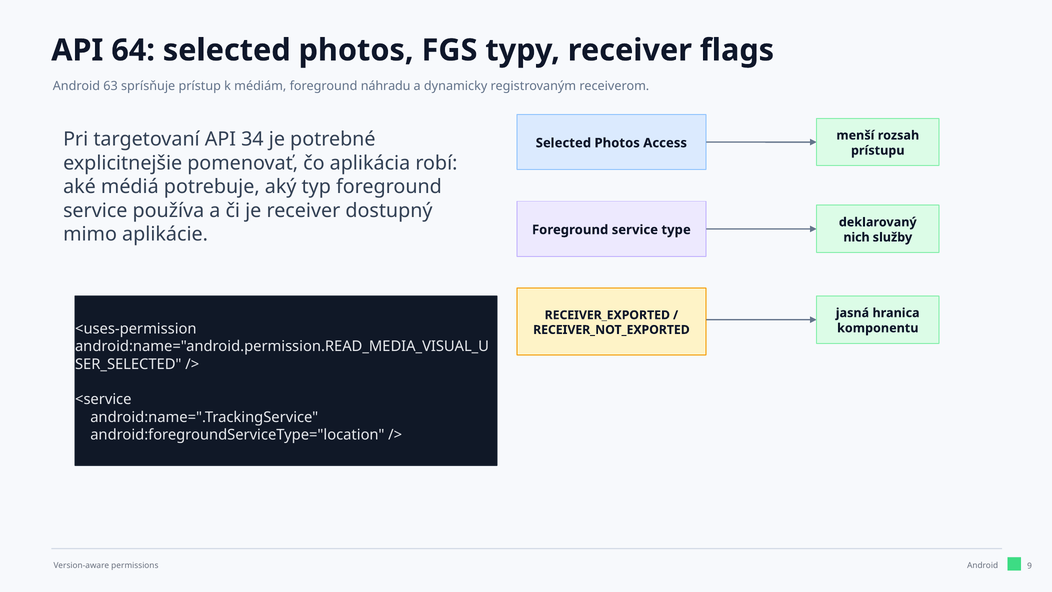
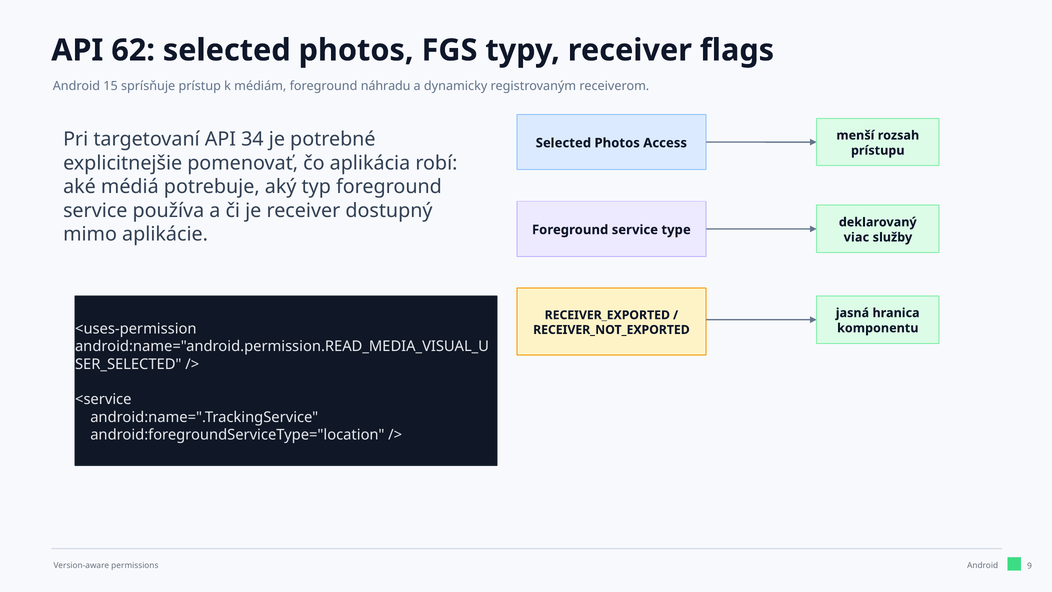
64: 64 -> 62
63: 63 -> 15
nich: nich -> viac
